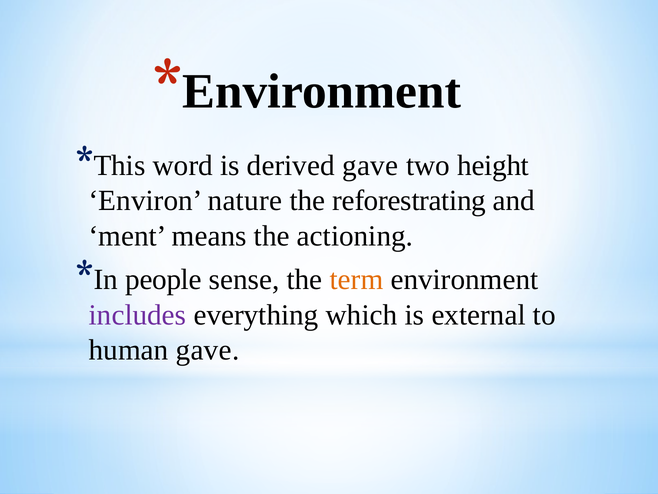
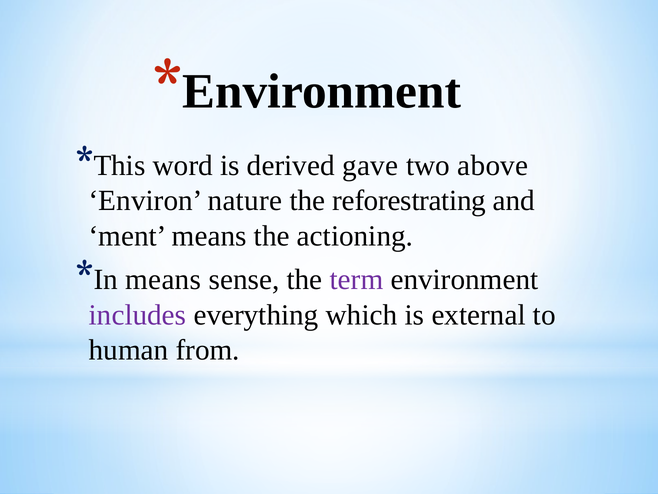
height: height -> above
people at (163, 279): people -> means
term colour: orange -> purple
human gave: gave -> from
